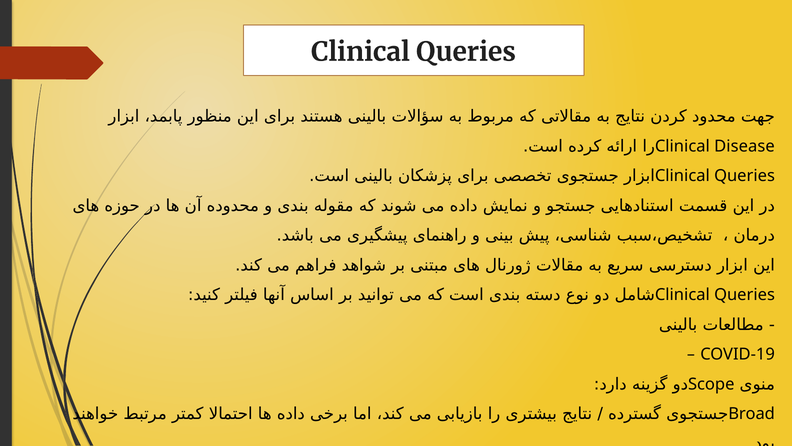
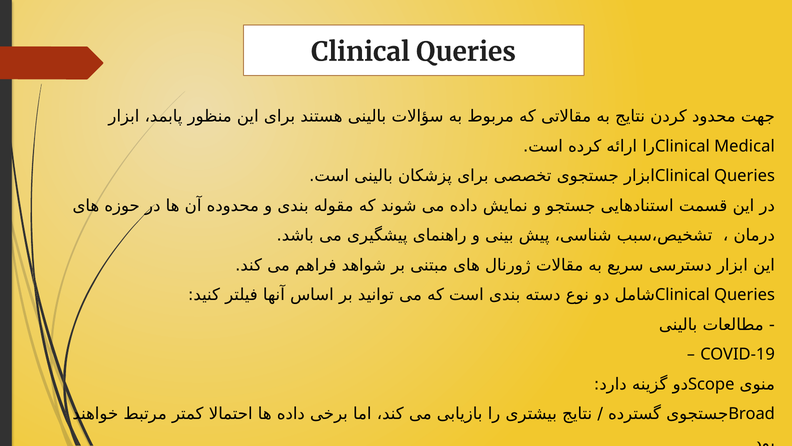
Disease: Disease -> Medical
